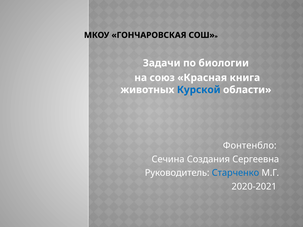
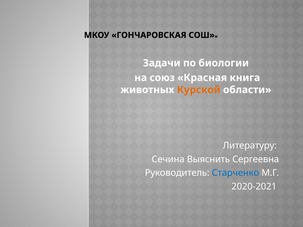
Курской colour: blue -> orange
Фонтенбло: Фонтенбло -> Литературу
Создания: Создания -> Выяснить
